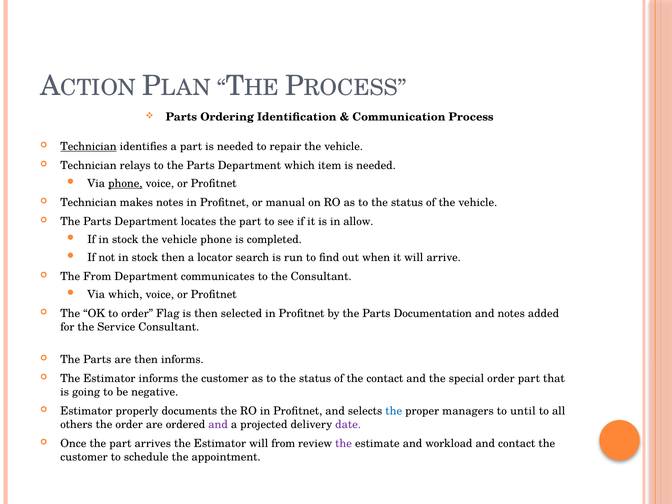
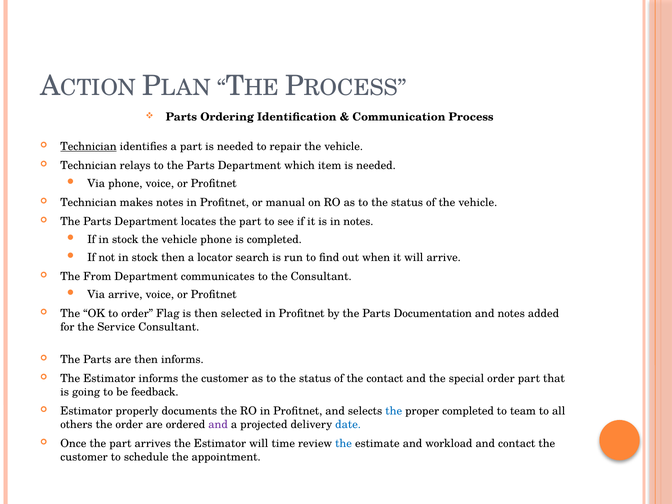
phone at (125, 183) underline: present -> none
in allow: allow -> notes
Via which: which -> arrive
negative: negative -> feedback
proper managers: managers -> completed
until: until -> team
date colour: purple -> blue
will from: from -> time
the at (344, 443) colour: purple -> blue
